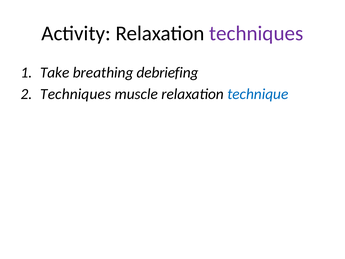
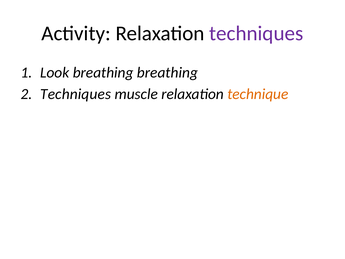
Take: Take -> Look
breathing debriefing: debriefing -> breathing
technique colour: blue -> orange
